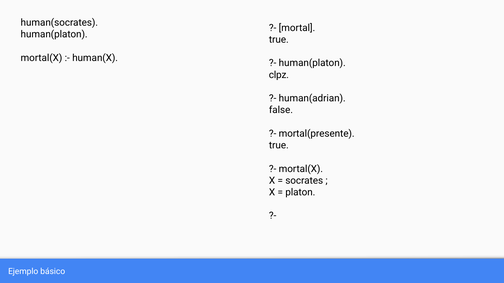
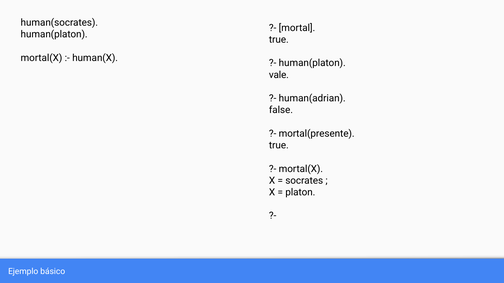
clpz: clpz -> vale
